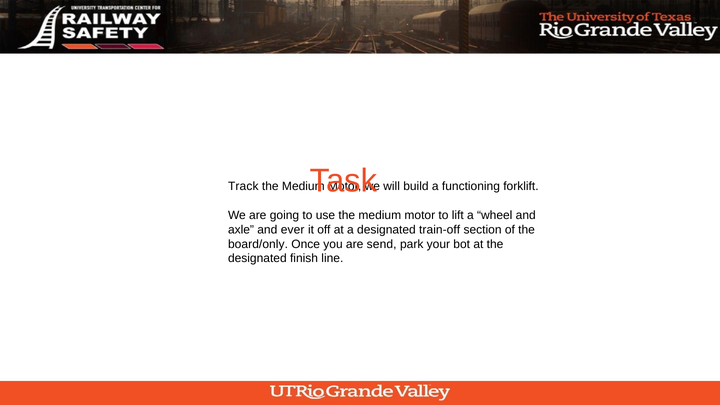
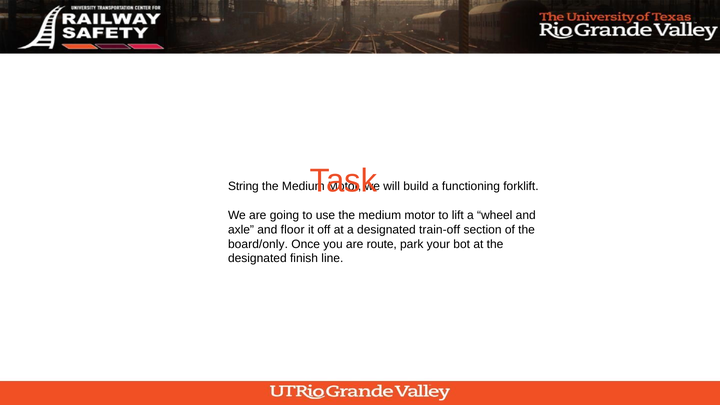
Track: Track -> String
ever: ever -> floor
send: send -> route
